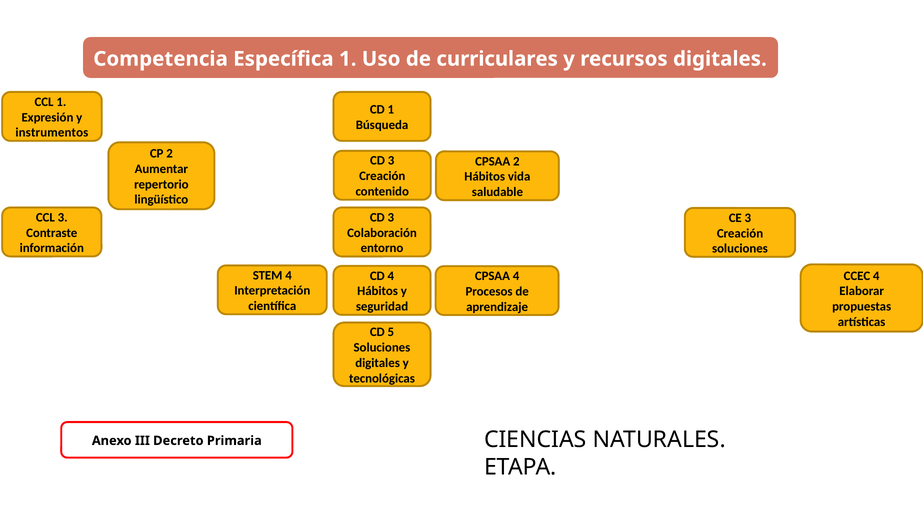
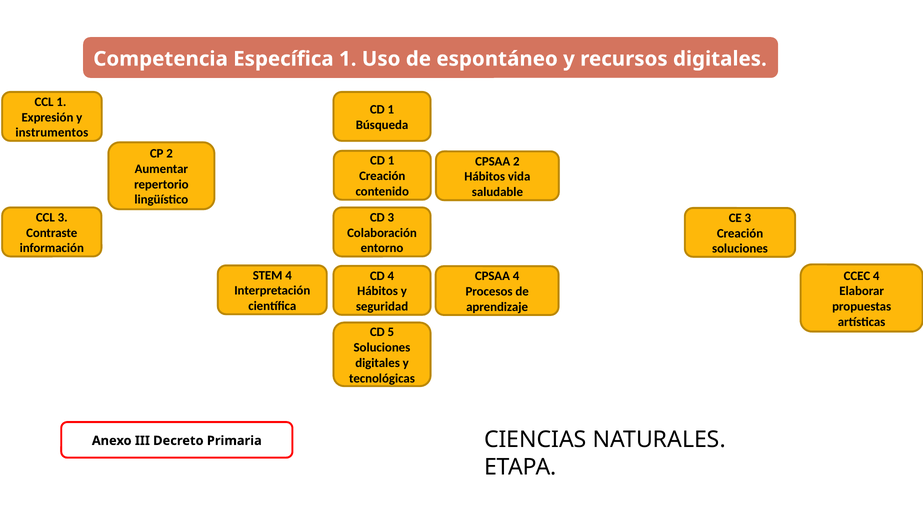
curriculares: curriculares -> espontáneo
3 at (391, 161): 3 -> 1
